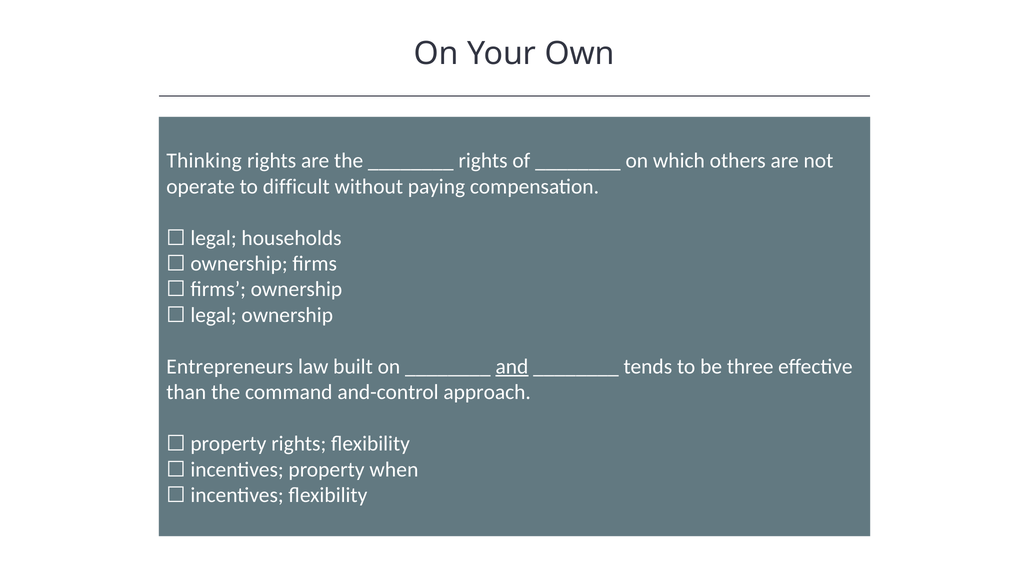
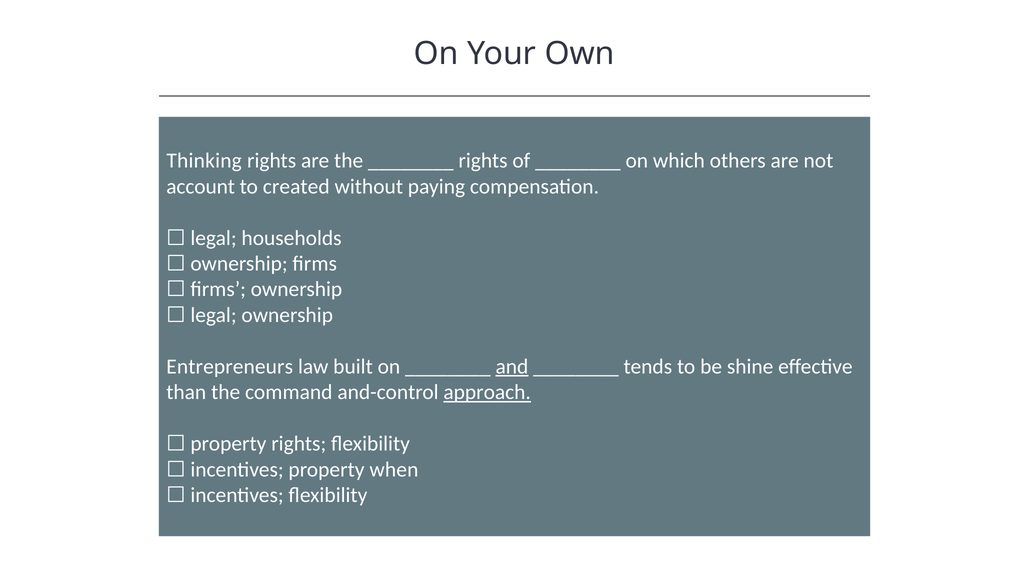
operate: operate -> account
difficult: difficult -> created
three: three -> shine
approach underline: none -> present
